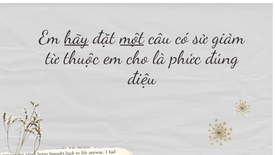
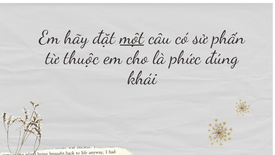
hãy underline: present -> none
giảm: giảm -> phấn
điệu: điệu -> khái
